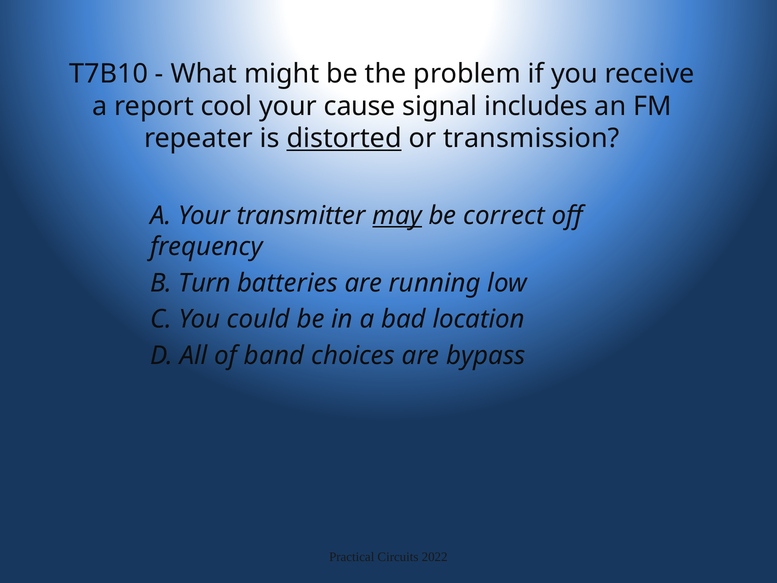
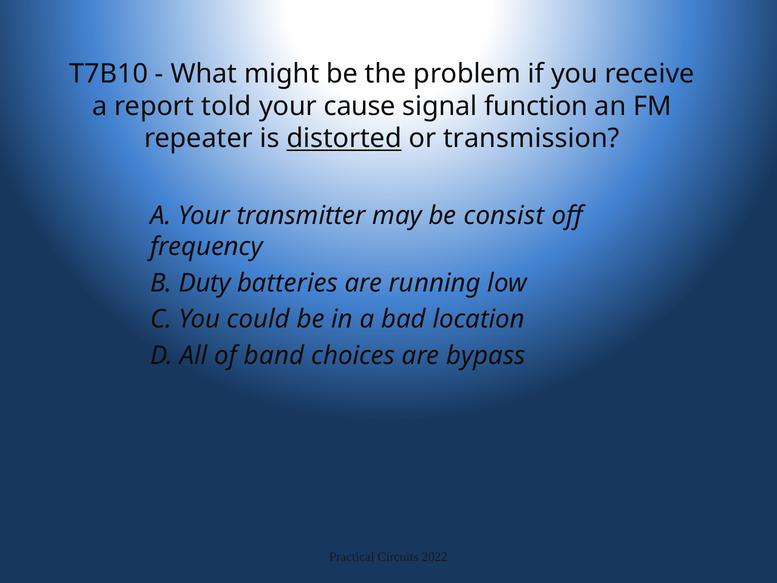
cool: cool -> told
includes: includes -> function
may underline: present -> none
correct: correct -> consist
Turn: Turn -> Duty
